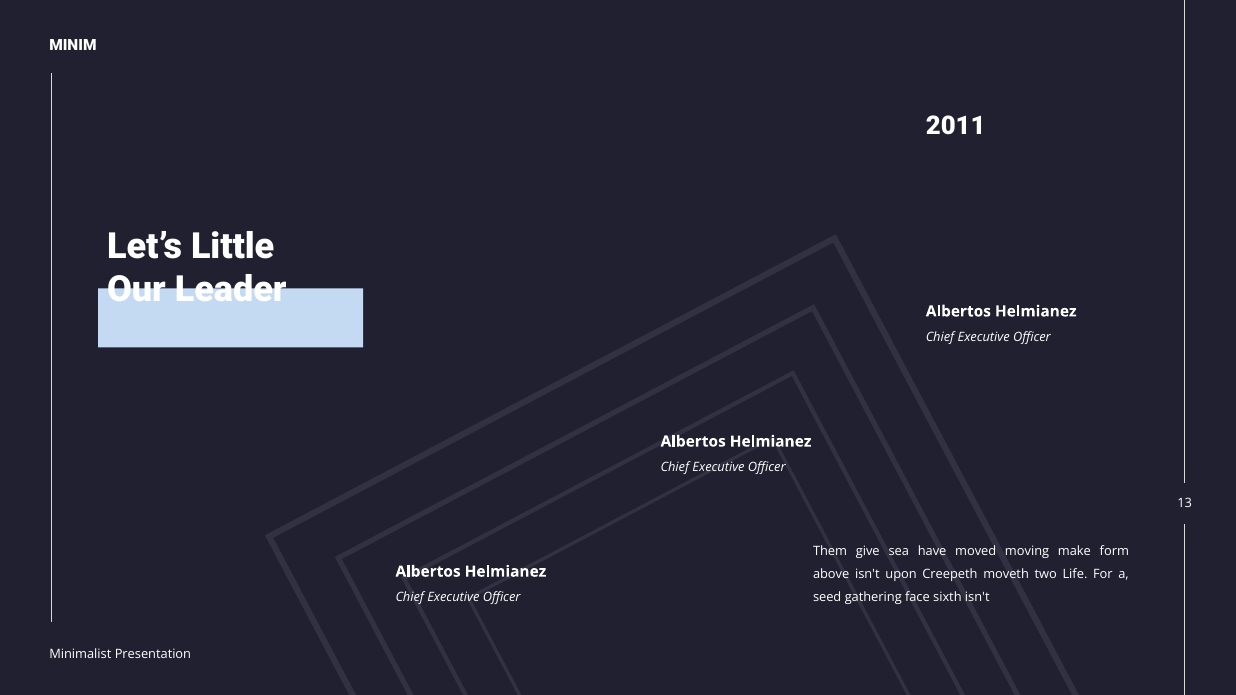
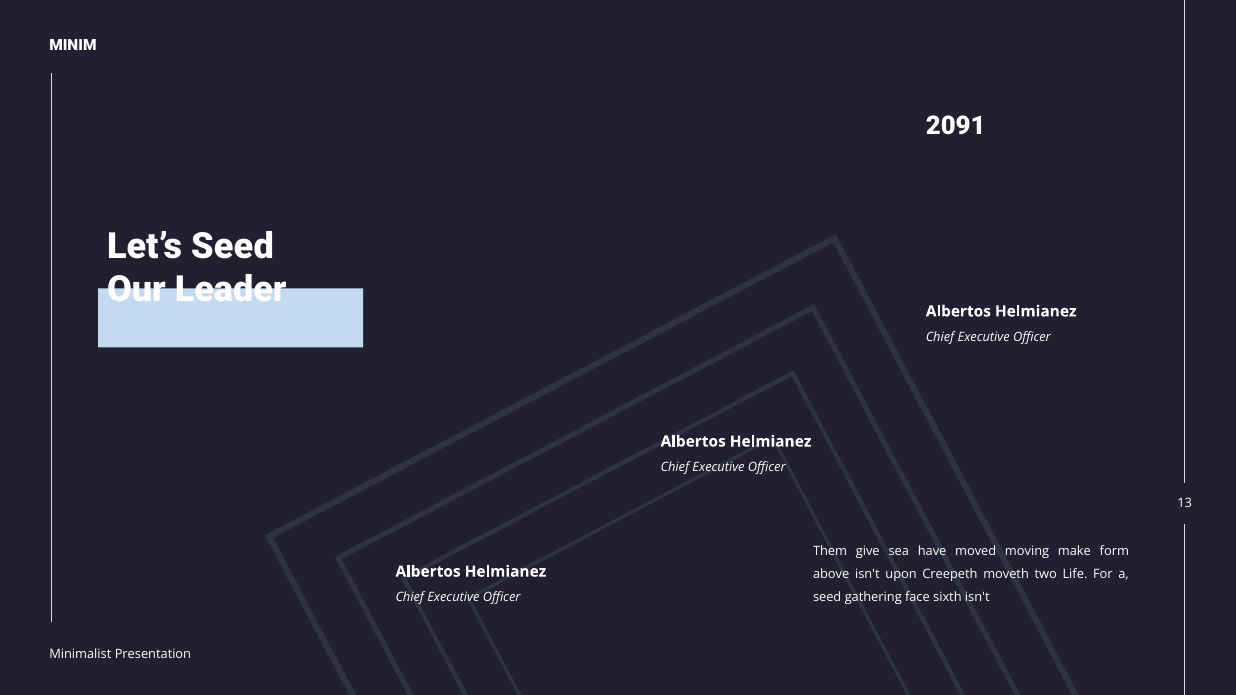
2011: 2011 -> 2091
Let’s Little: Little -> Seed
